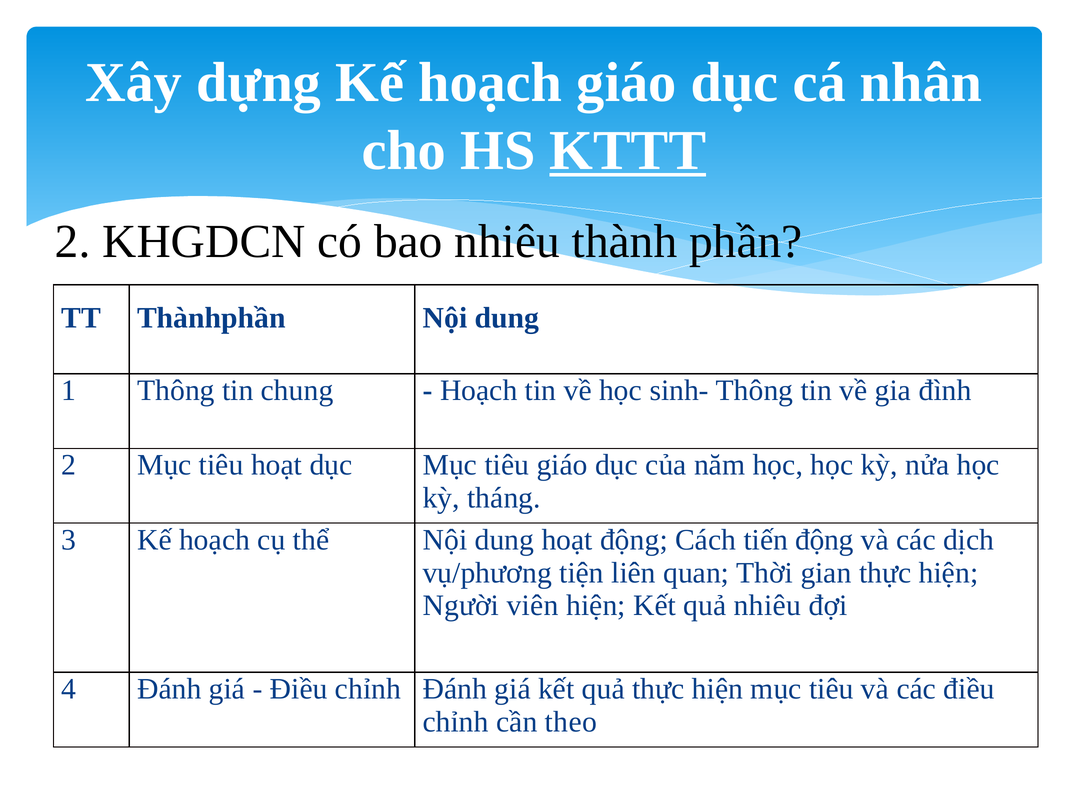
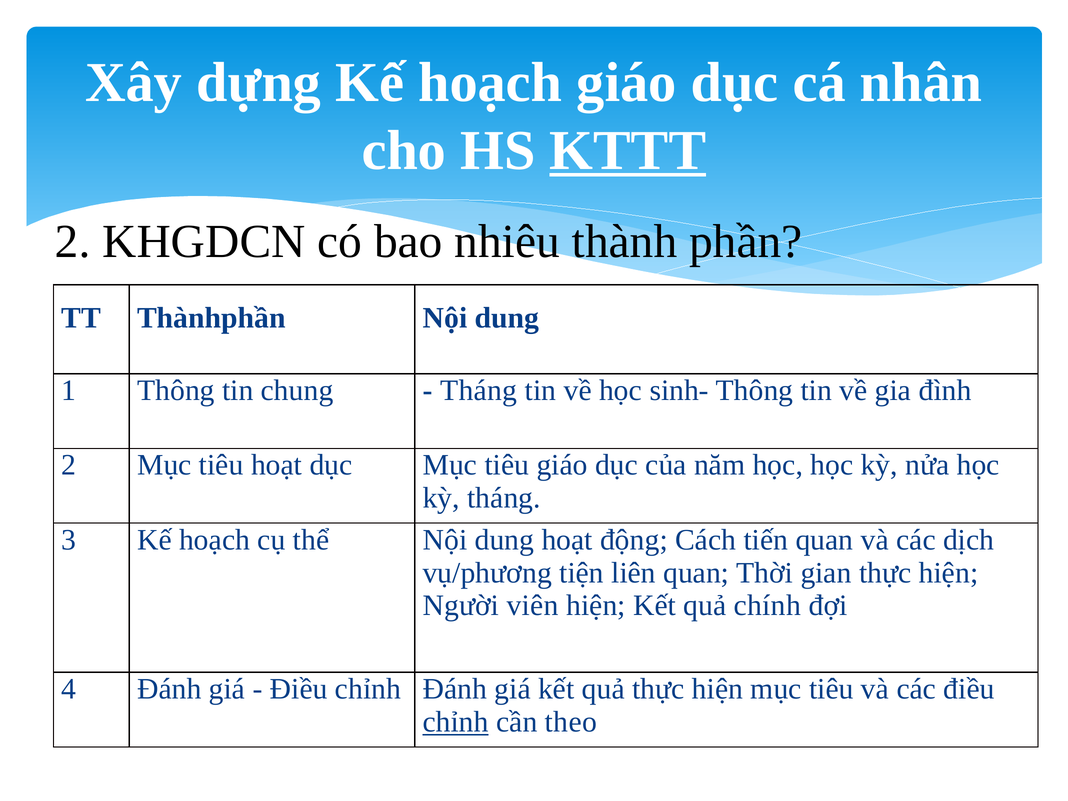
Hoạch at (479, 391): Hoạch -> Tháng
tiến động: động -> quan
quả nhiêu: nhiêu -> chính
chỉnh at (456, 722) underline: none -> present
